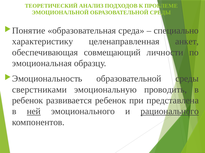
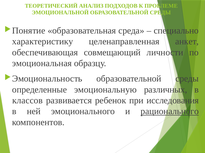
сверстниками: сверстниками -> определенные
проводить: проводить -> различных
ребенок at (28, 101): ребенок -> классов
представлена: представлена -> исследования
ней underline: present -> none
